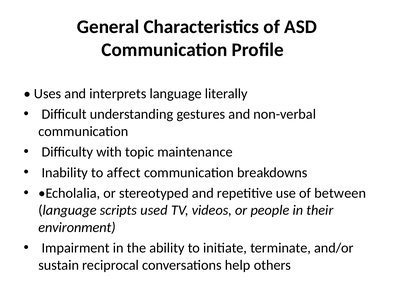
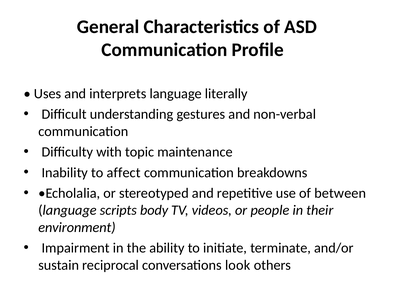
used: used -> body
help: help -> look
